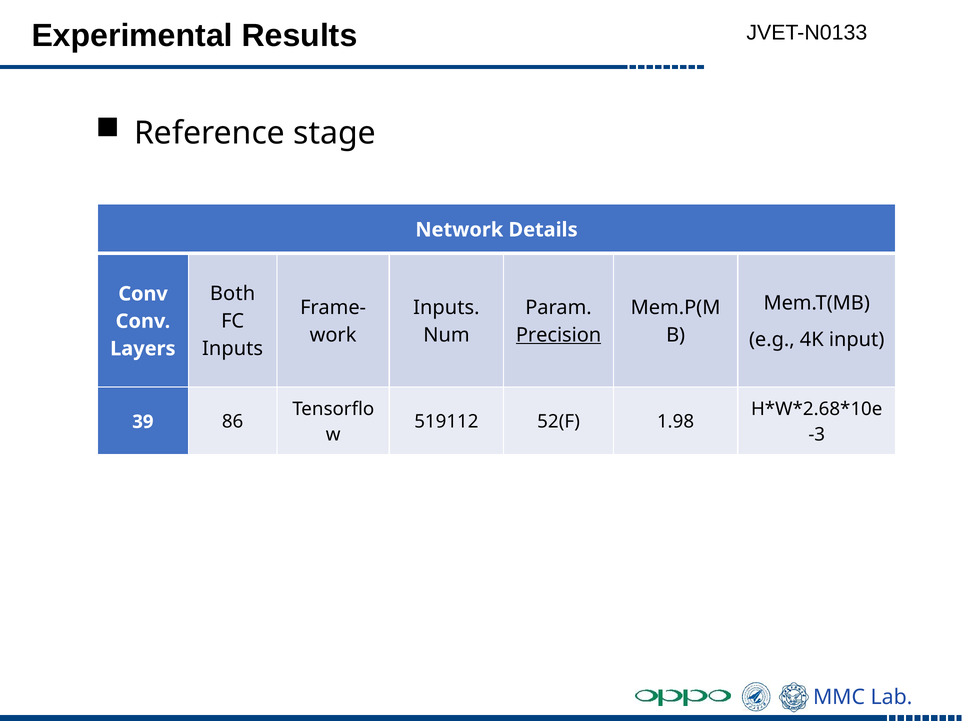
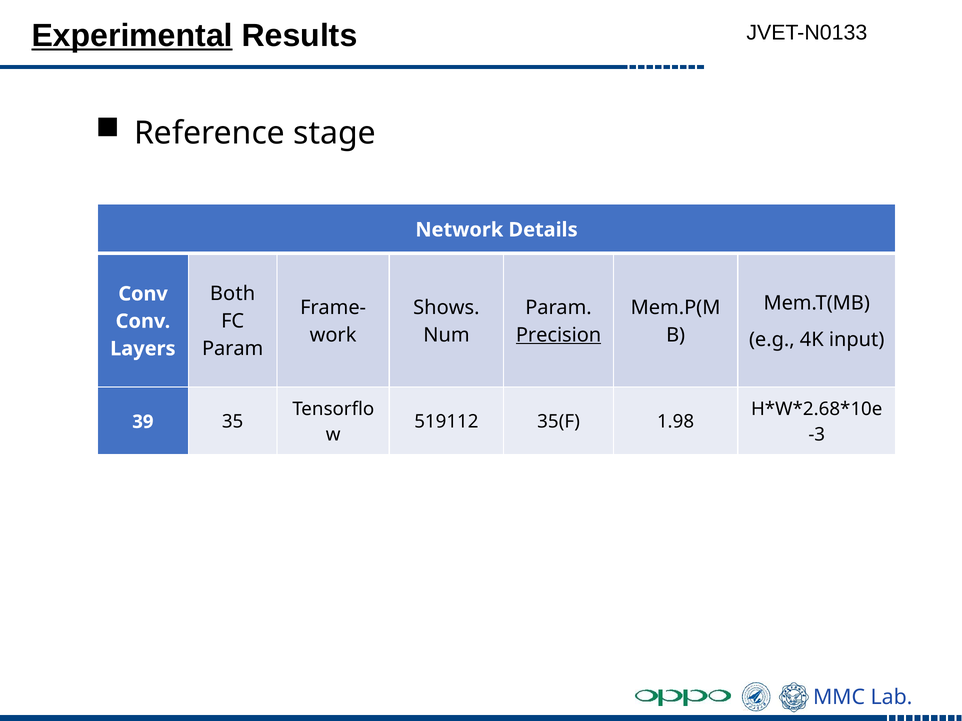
Experimental underline: none -> present
Inputs at (446, 308): Inputs -> Shows
Inputs at (233, 349): Inputs -> Param
52(F: 52(F -> 35(F
86: 86 -> 35
